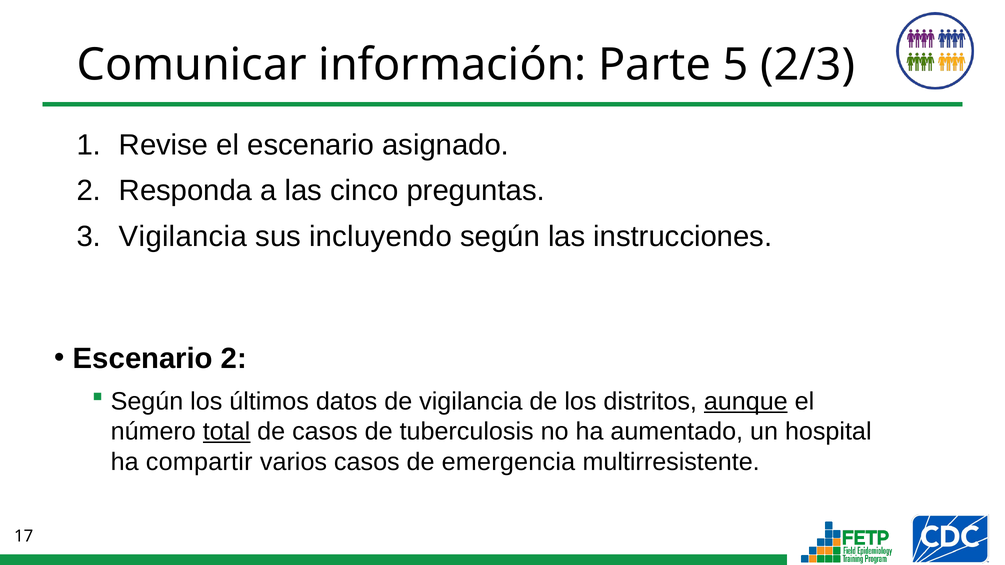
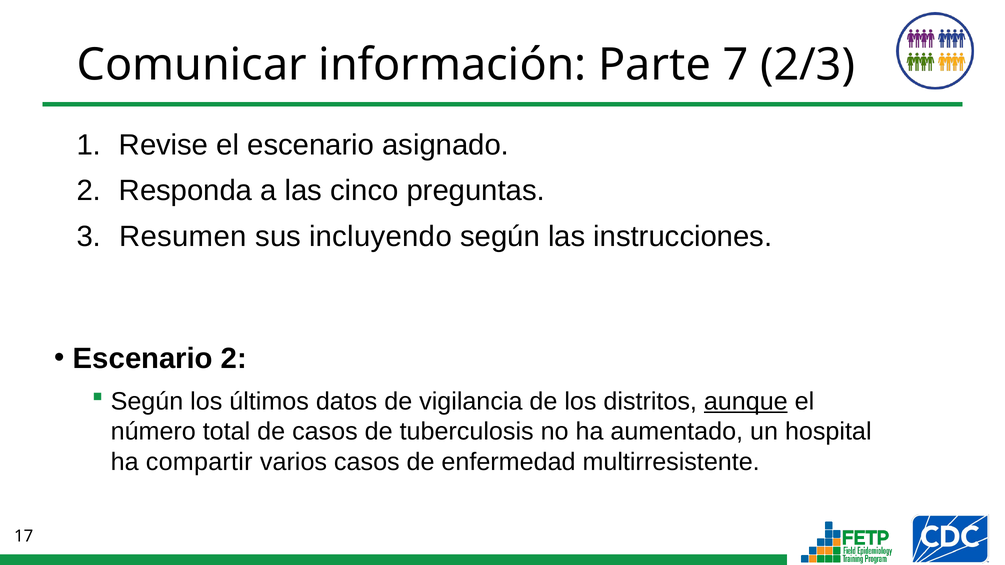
5: 5 -> 7
Vigilancia at (183, 237): Vigilancia -> Resumen
total underline: present -> none
emergencia: emergencia -> enfermedad
